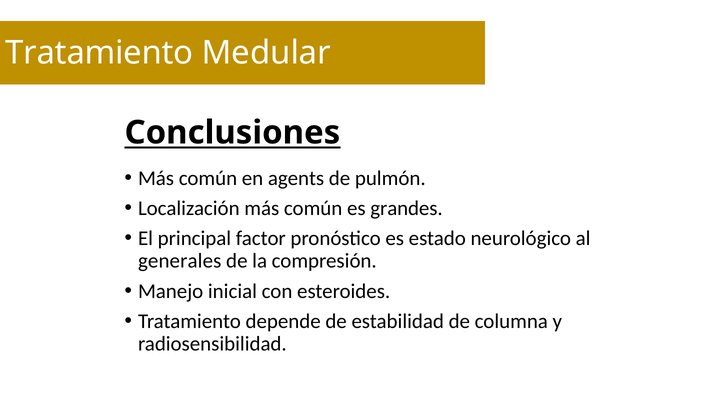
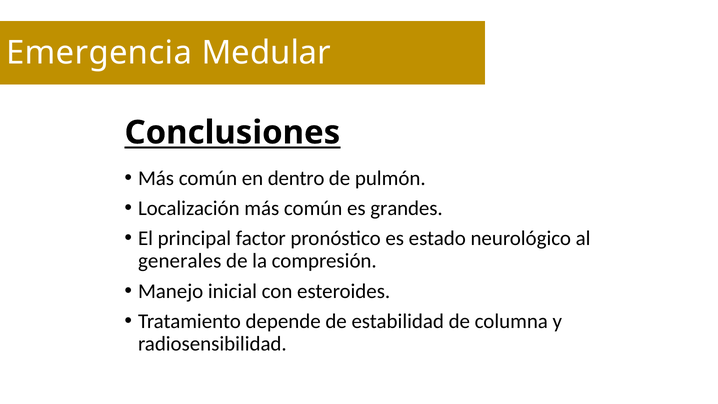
Tratamiento at (99, 53): Tratamiento -> Emergencia
agents: agents -> dentro
